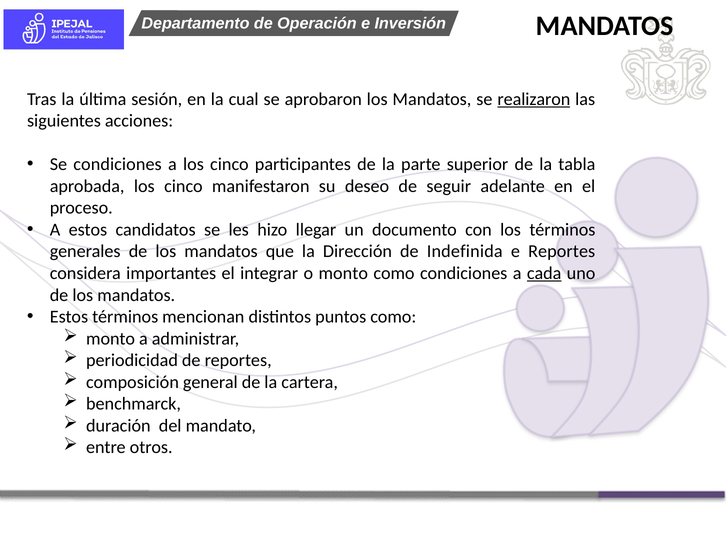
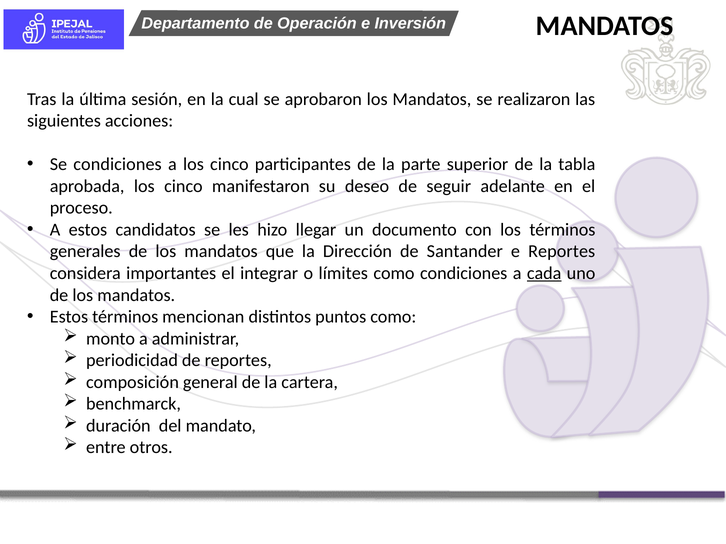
realizaron underline: present -> none
Indefinida: Indefinida -> Santander
o monto: monto -> límites
